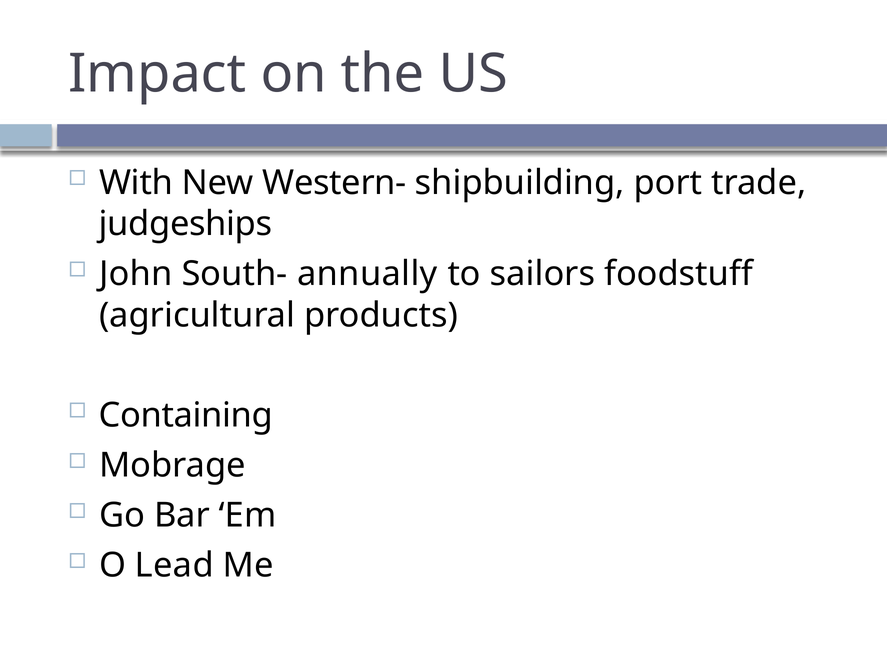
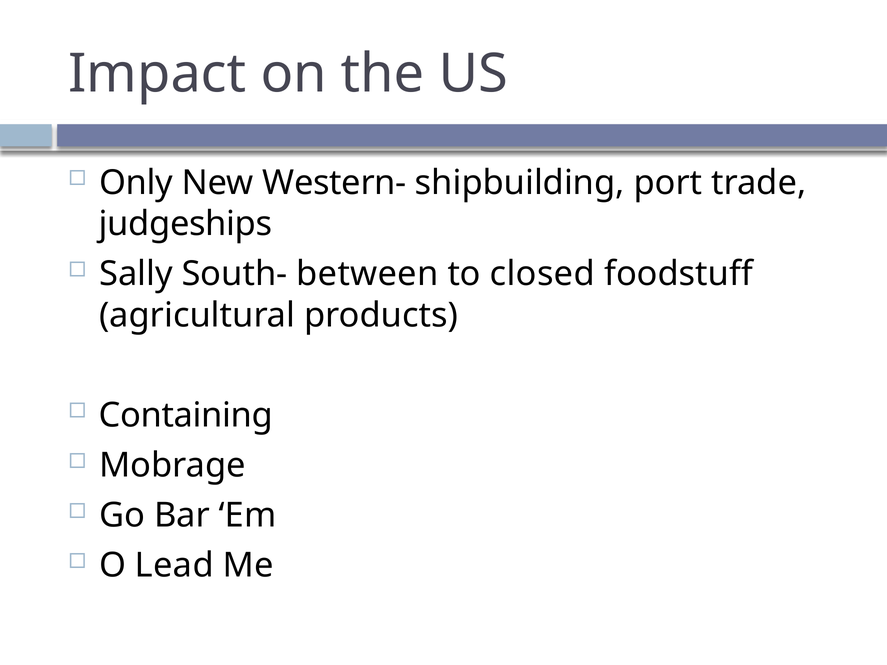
With: With -> Only
John: John -> Sally
annually: annually -> between
sailors: sailors -> closed
